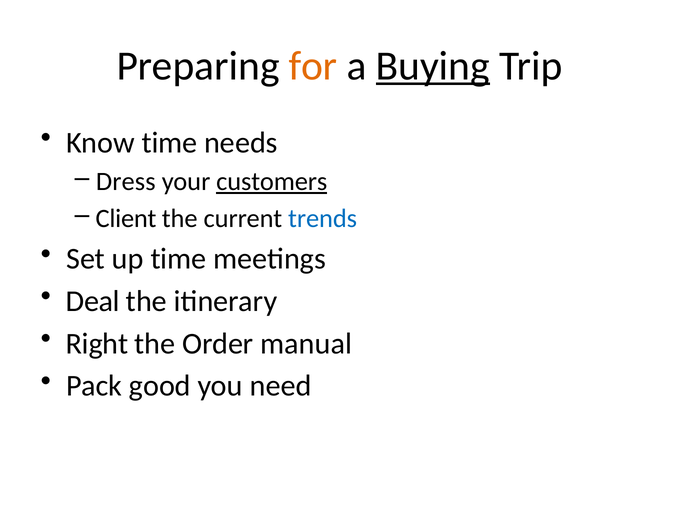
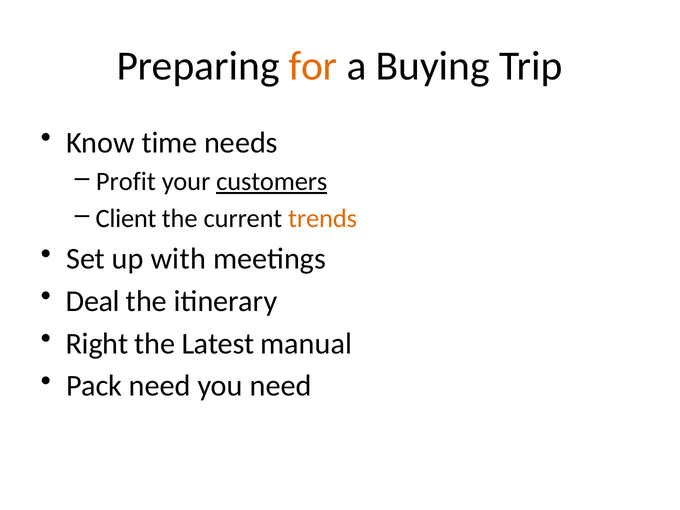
Buying underline: present -> none
Dress: Dress -> Profit
trends colour: blue -> orange
up time: time -> with
Order: Order -> Latest
Pack good: good -> need
